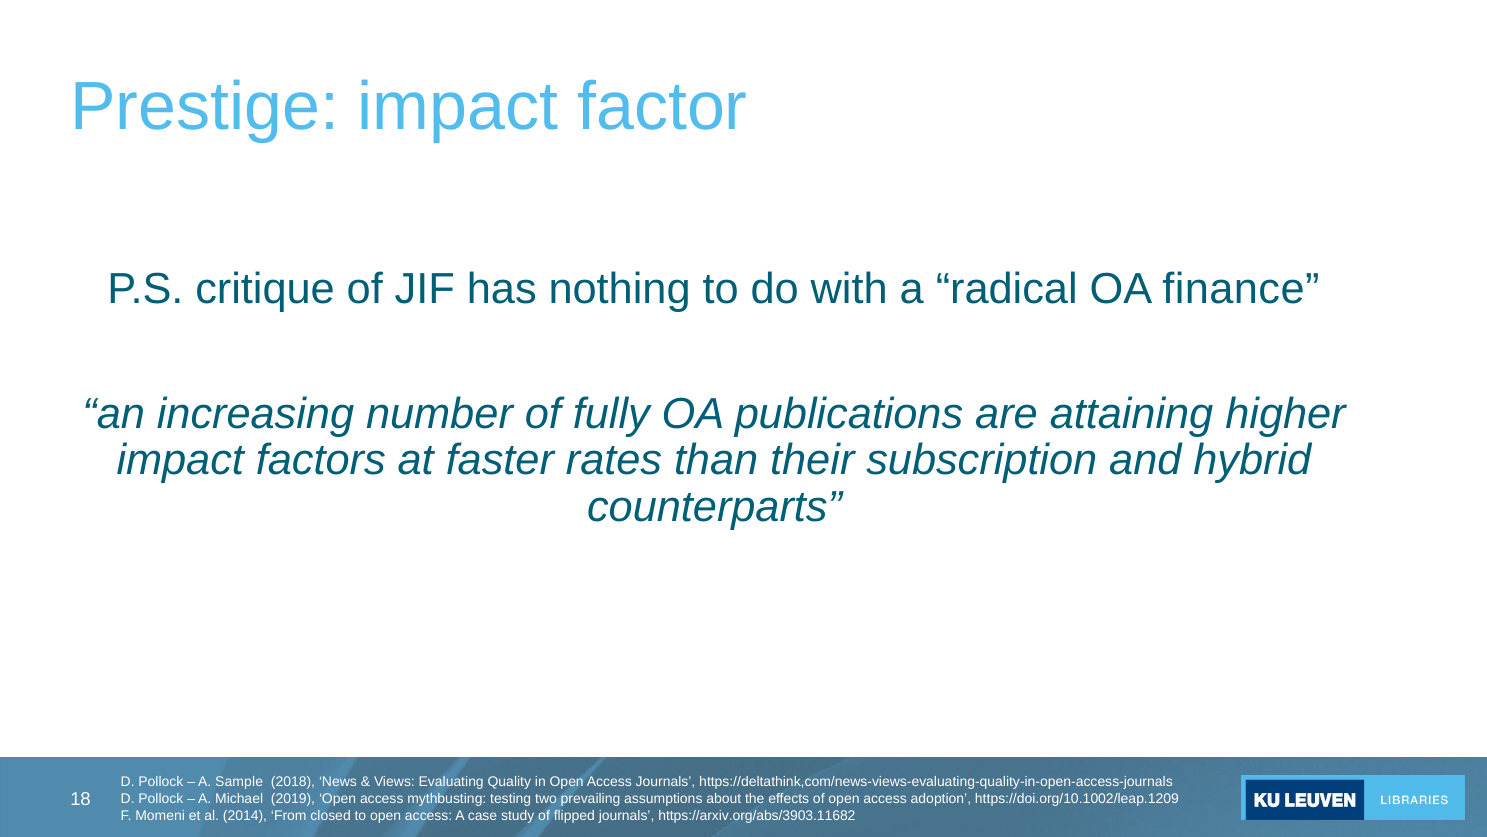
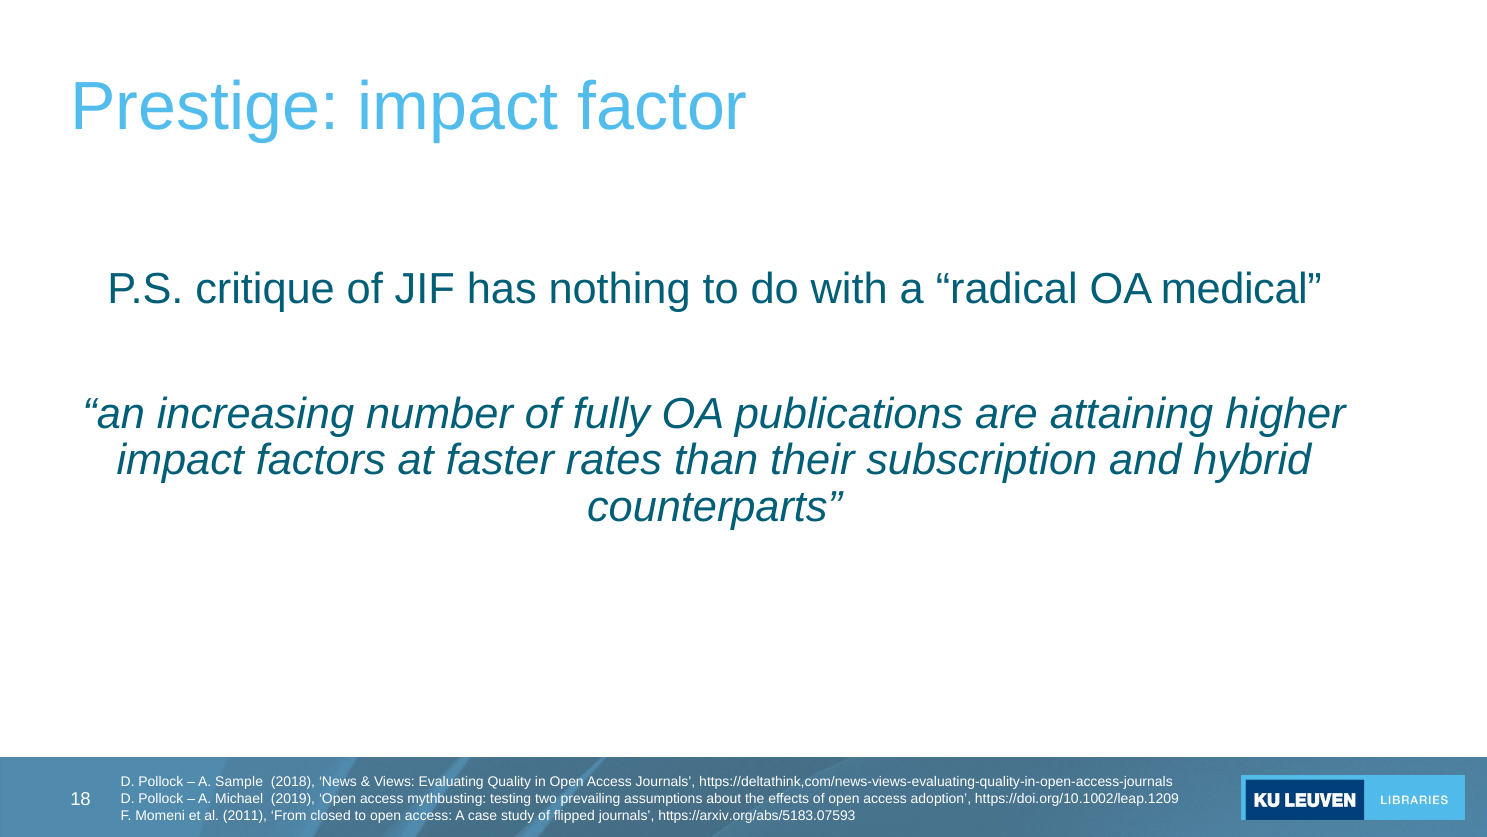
finance: finance -> medical
2014: 2014 -> 2011
https://arxiv.org/abs/3903.11682: https://arxiv.org/abs/3903.11682 -> https://arxiv.org/abs/5183.07593
